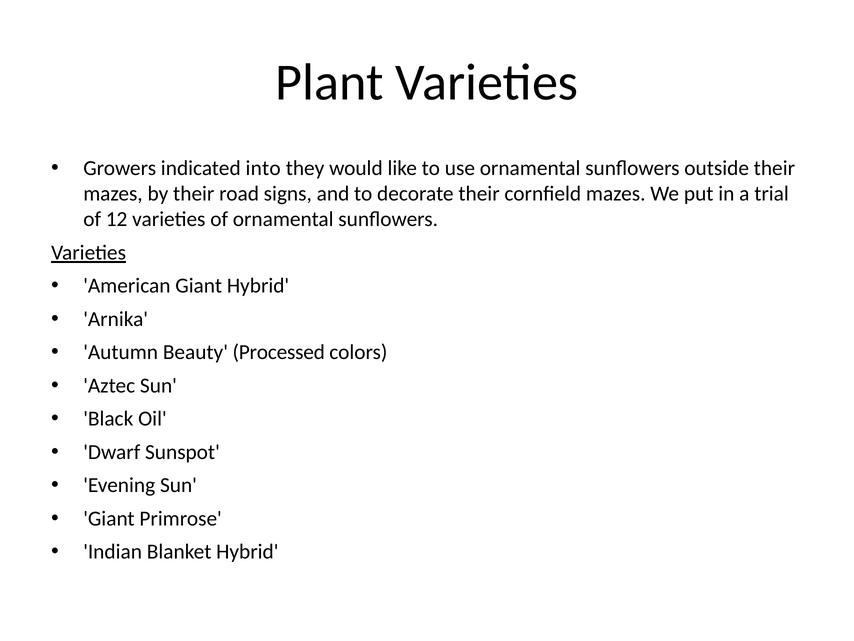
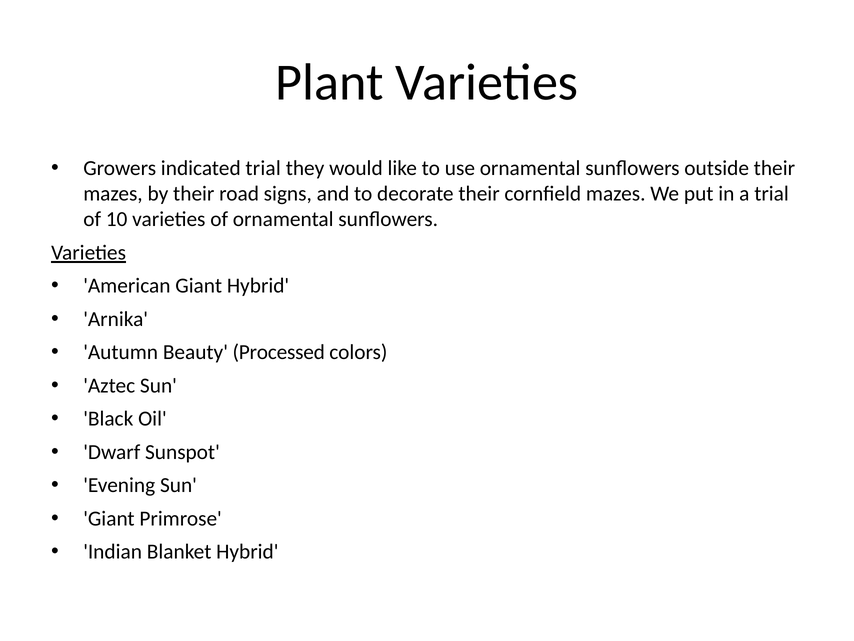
indicated into: into -> trial
12: 12 -> 10
